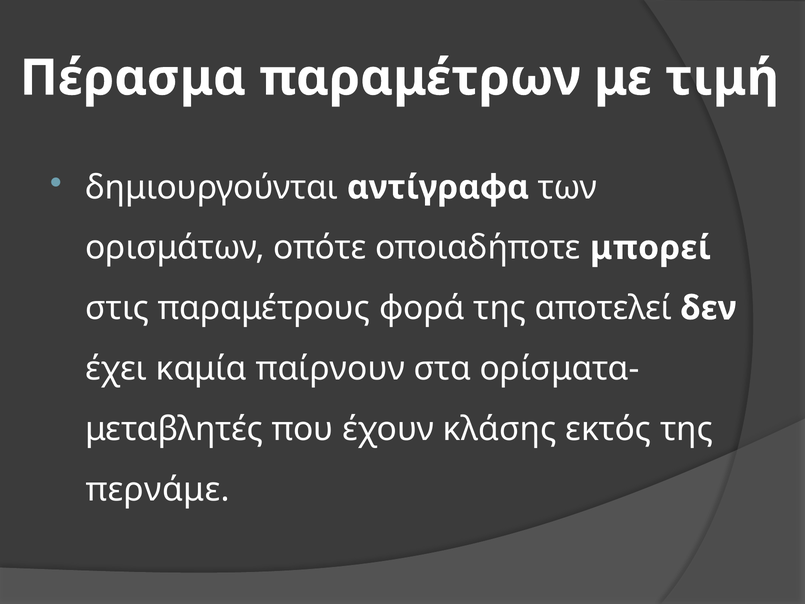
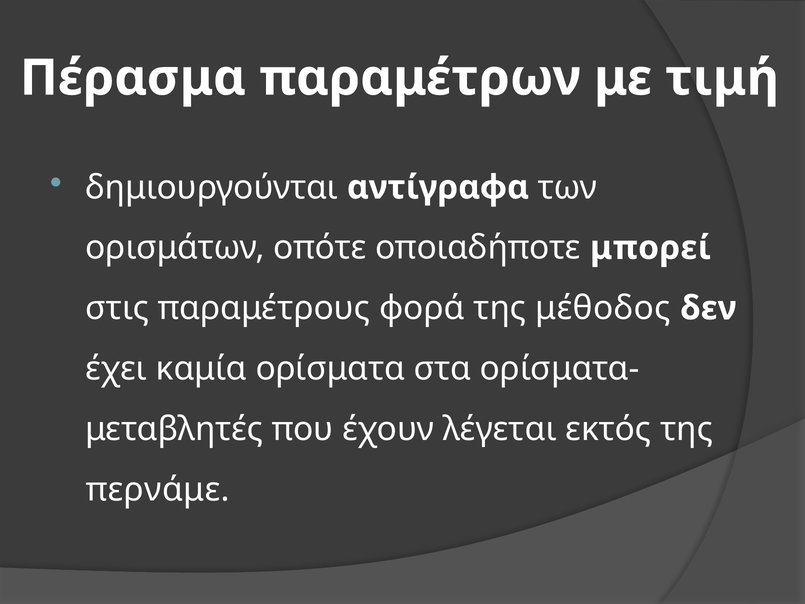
αποτελεί: αποτελεί -> μέθοδος
παίρνουν: παίρνουν -> ορίσματα
κλάσης: κλάσης -> λέγεται
